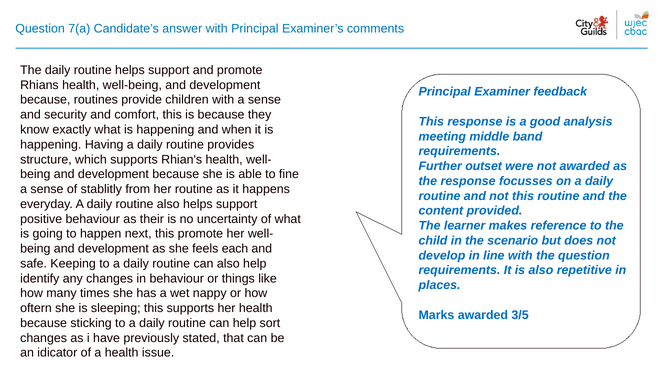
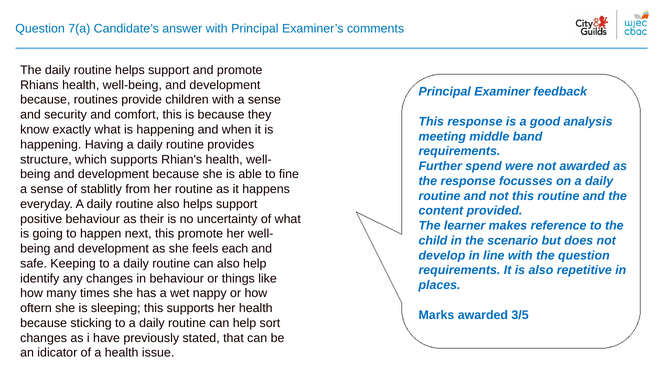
outset: outset -> spend
